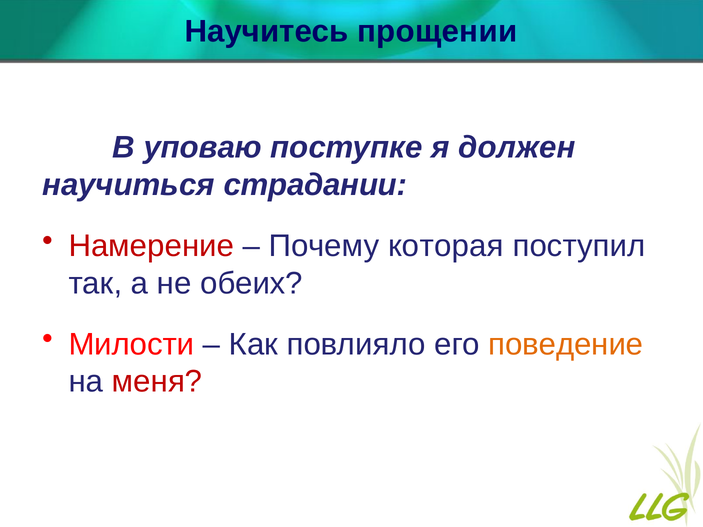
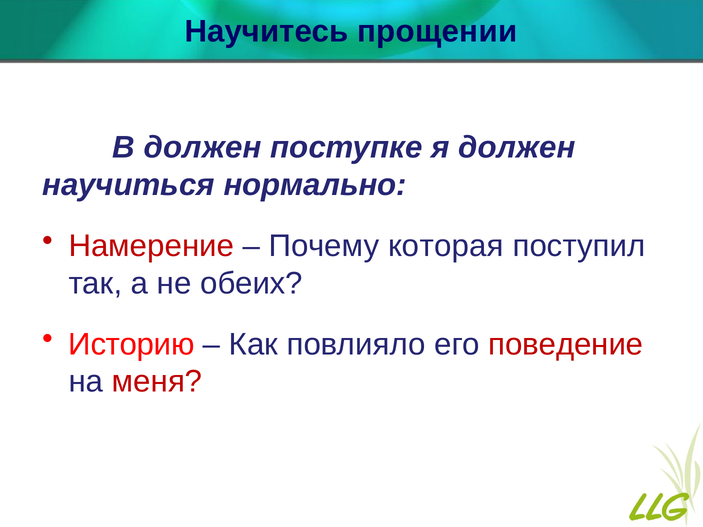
В уповаю: уповаю -> должен
страдании: страдании -> нормально
Милости: Милости -> Историю
поведение colour: orange -> red
